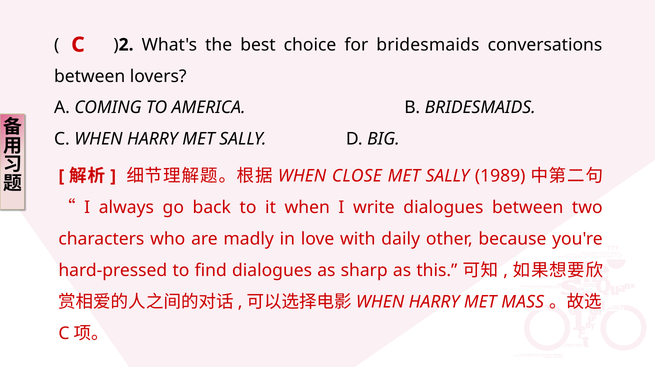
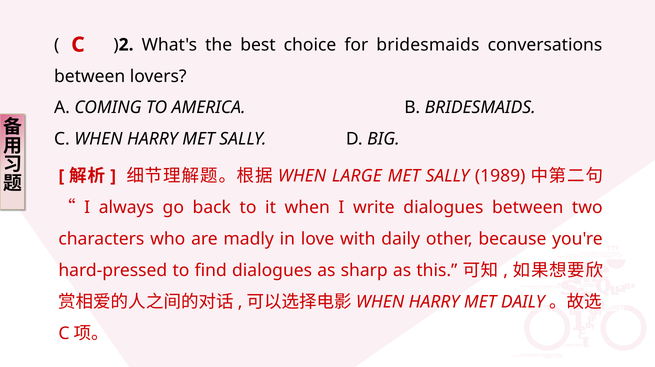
CLOSE: CLOSE -> LARGE
MET MASS: MASS -> DAILY
